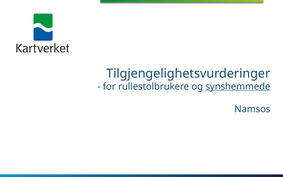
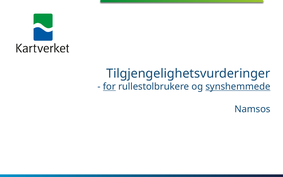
for underline: none -> present
